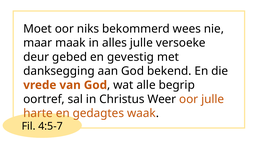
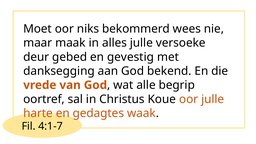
Weer: Weer -> Koue
4:5-7: 4:5-7 -> 4:1-7
